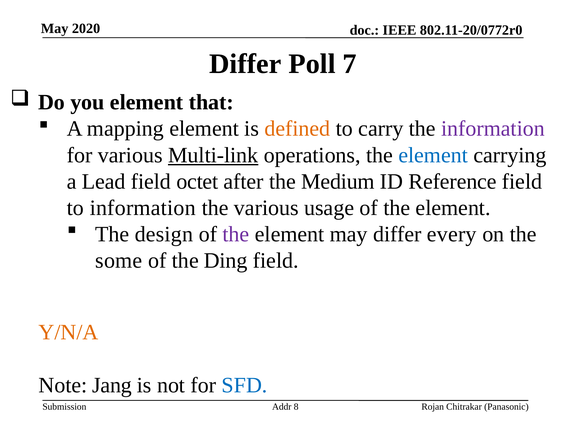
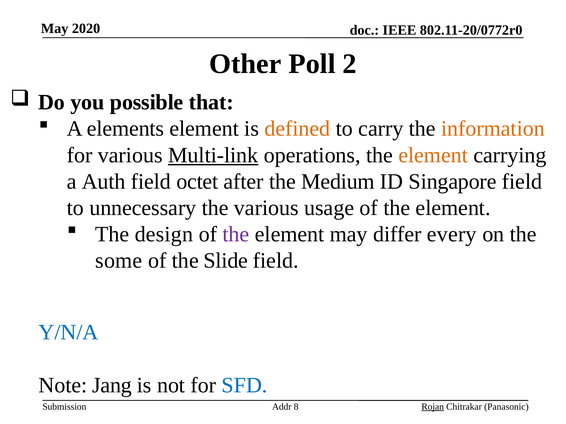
Differ at (245, 64): Differ -> Other
7: 7 -> 2
you element: element -> possible
mapping: mapping -> elements
information at (493, 129) colour: purple -> orange
element at (433, 155) colour: blue -> orange
Lead: Lead -> Auth
Reference: Reference -> Singapore
to information: information -> unnecessary
Ding: Ding -> Slide
Y/N/A colour: orange -> blue
Rojan underline: none -> present
